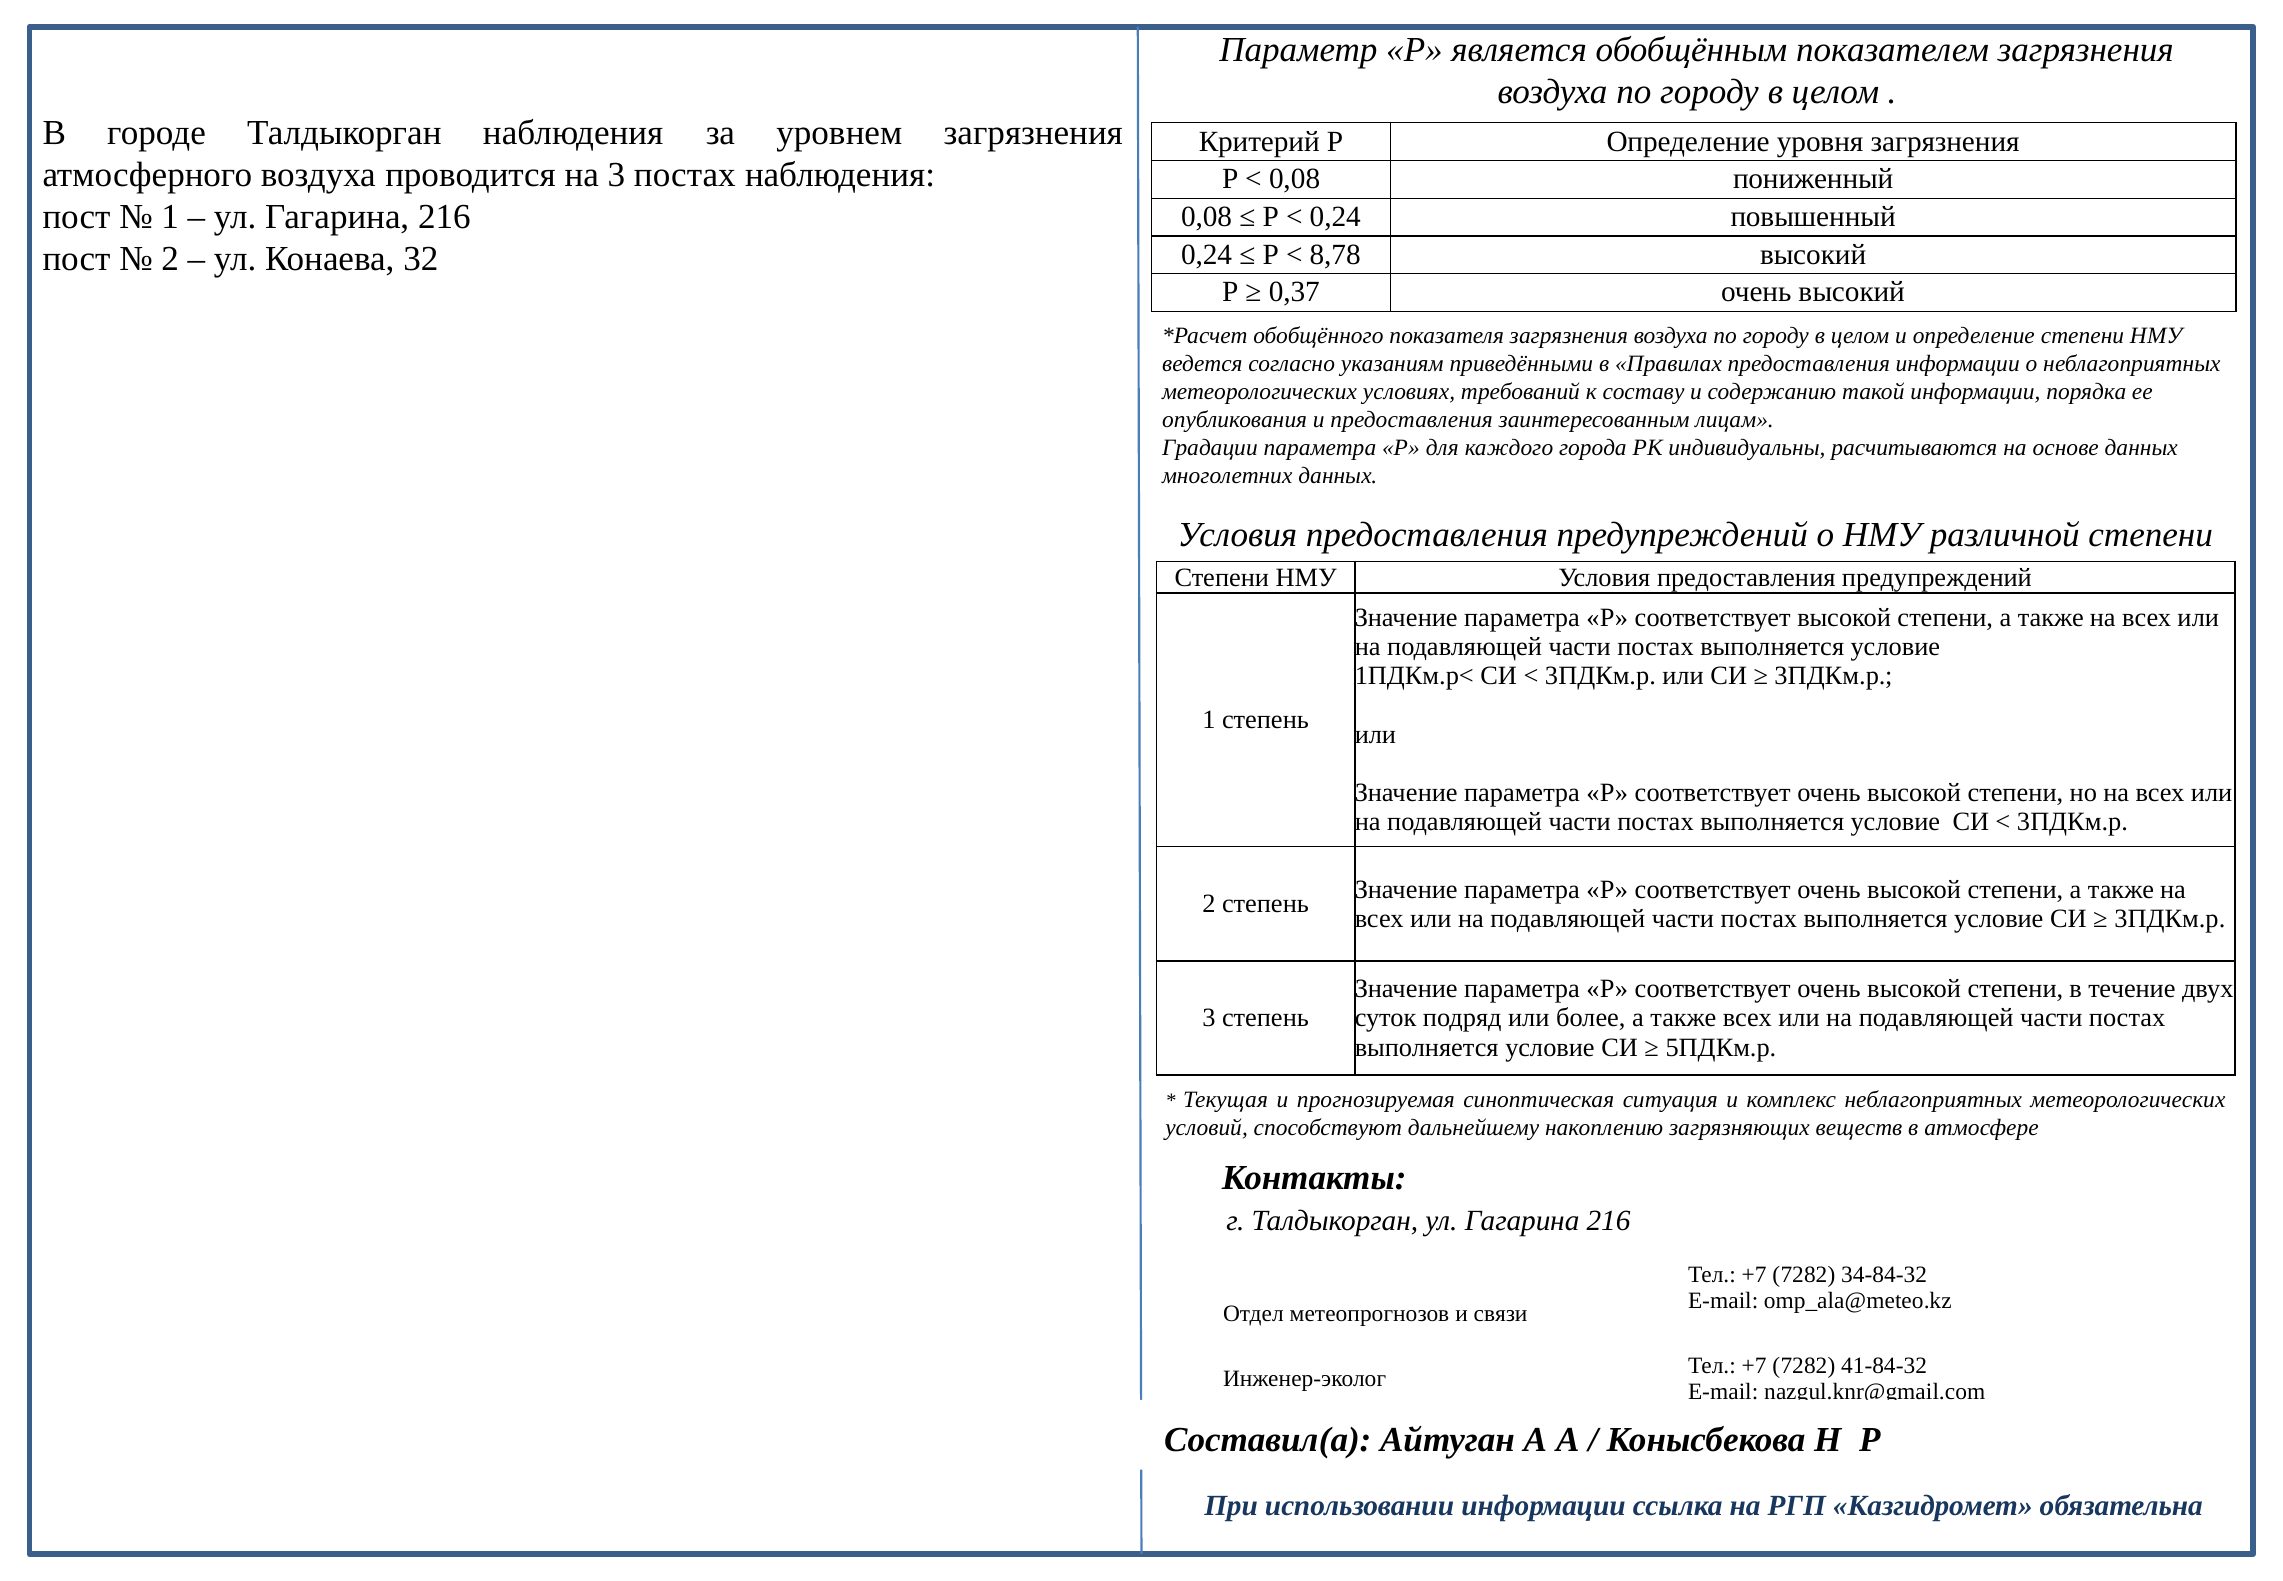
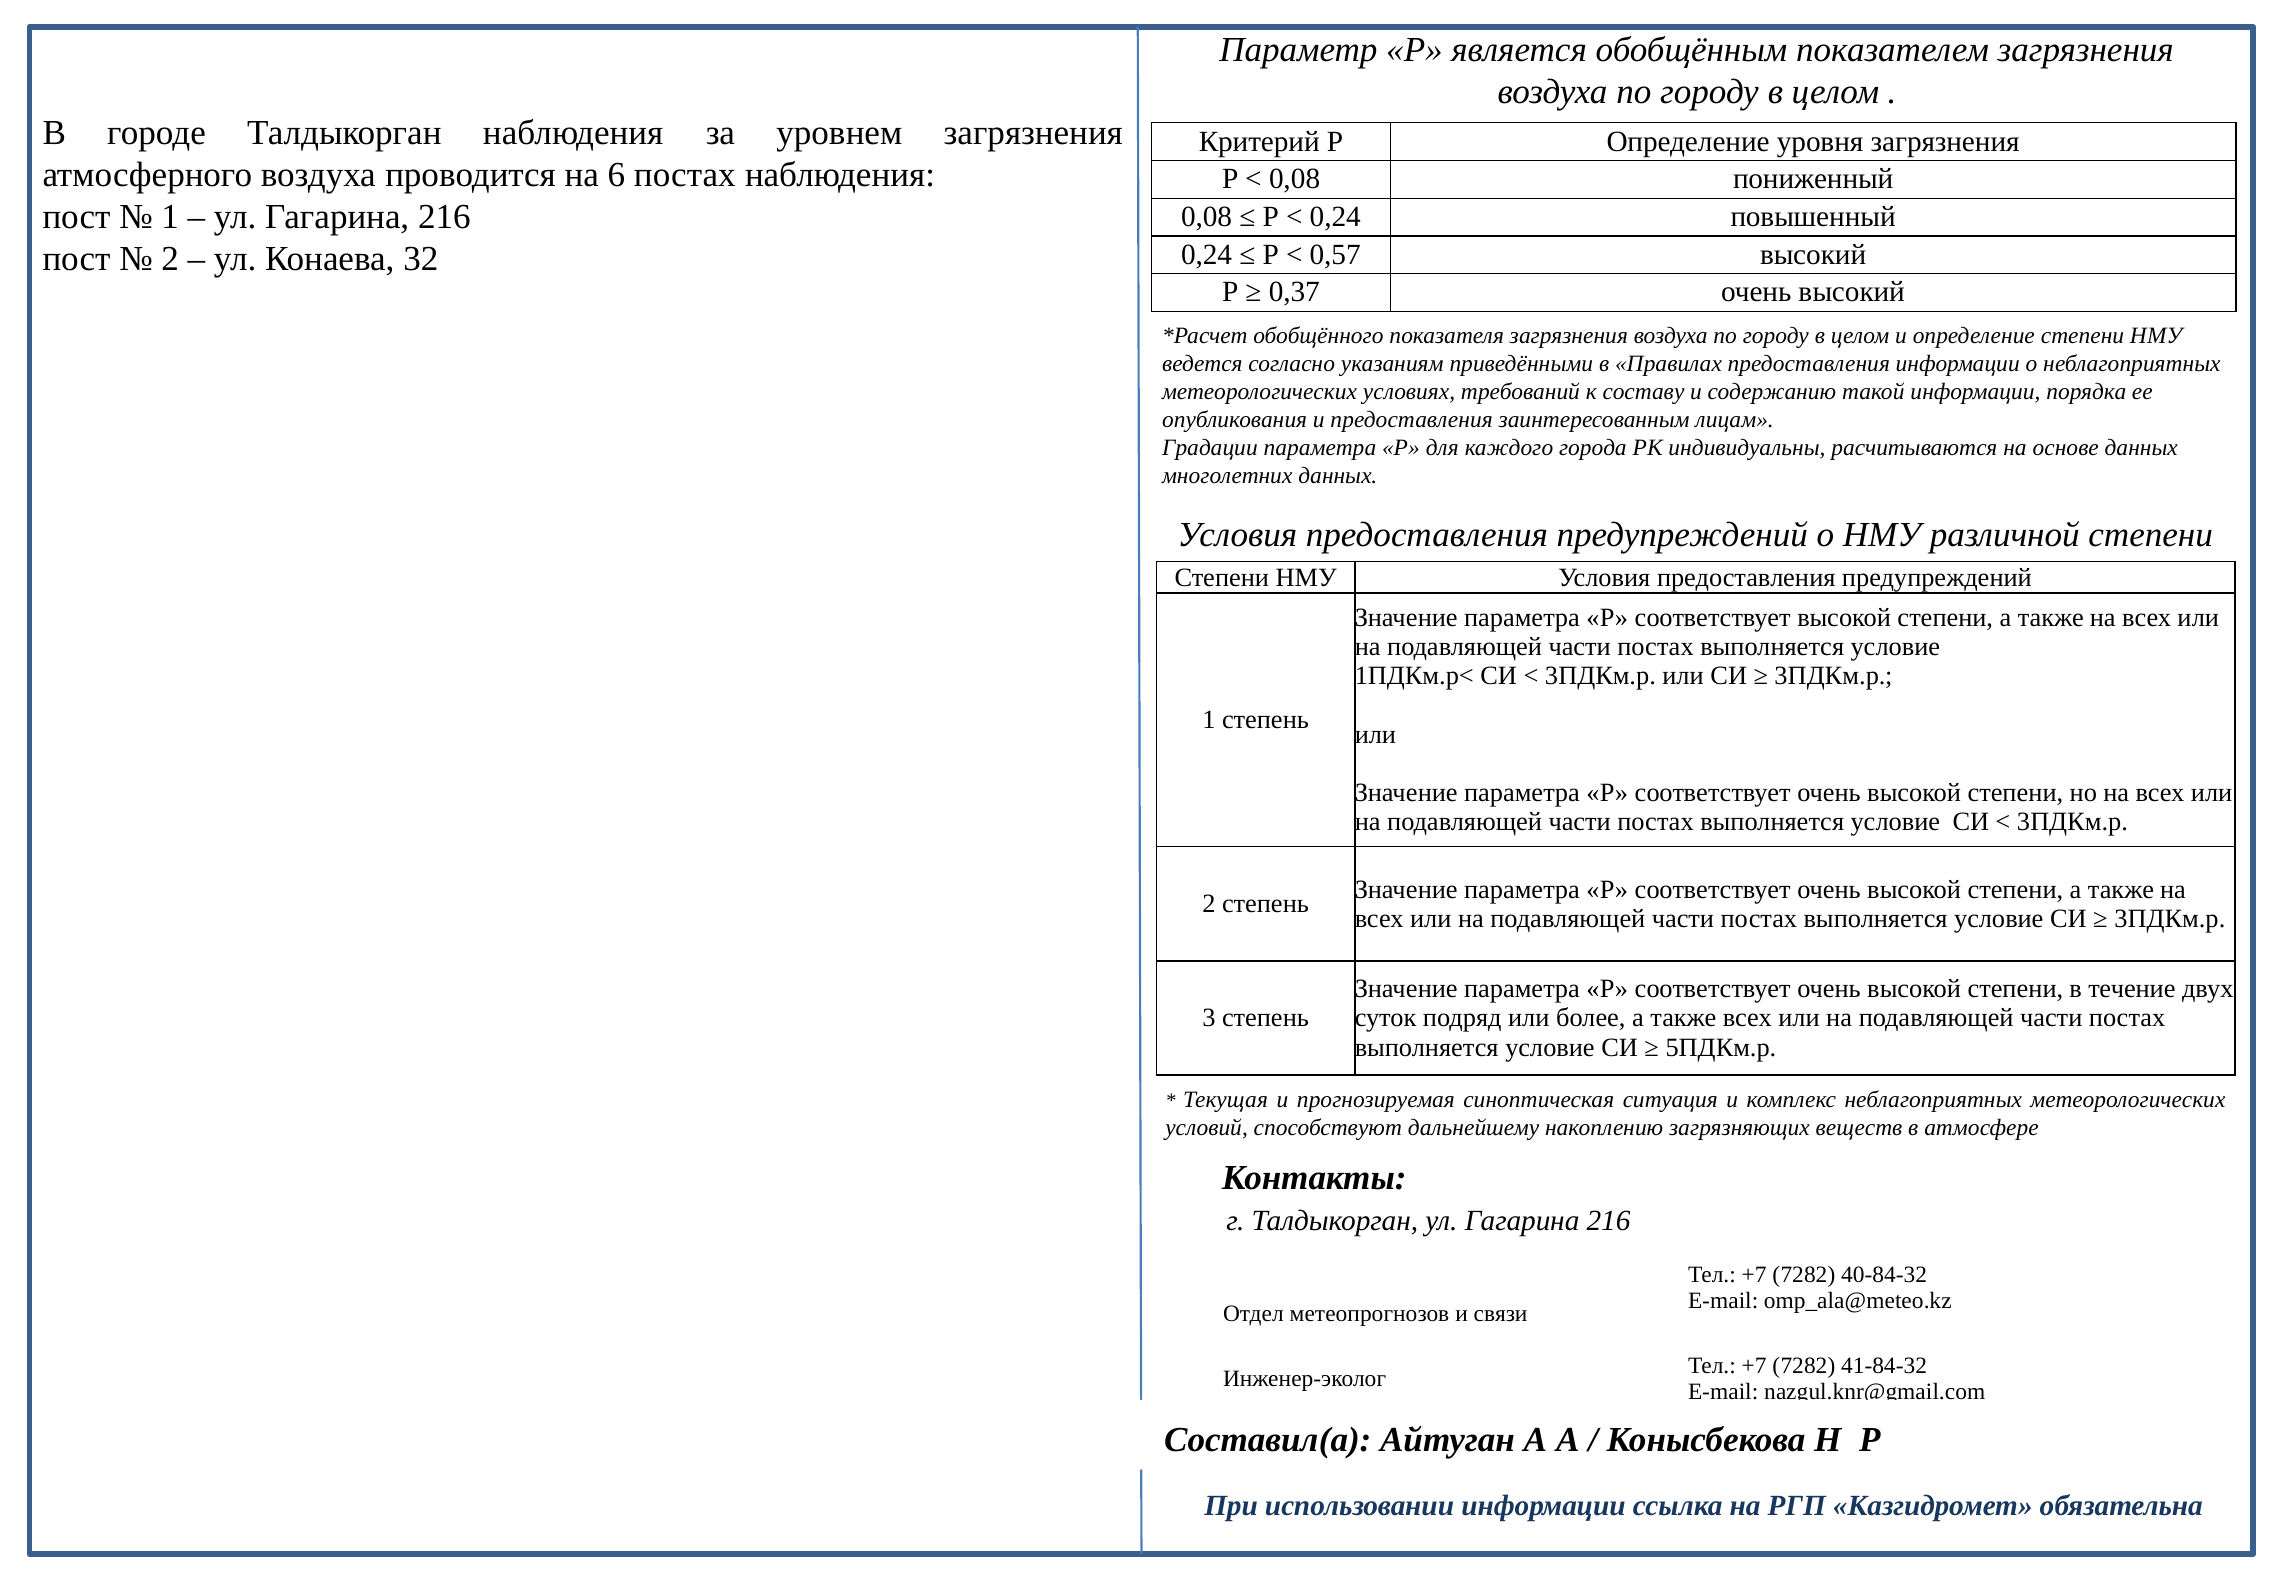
на 3: 3 -> 6
8,78: 8,78 -> 0,57
34-84-32: 34-84-32 -> 40-84-32
